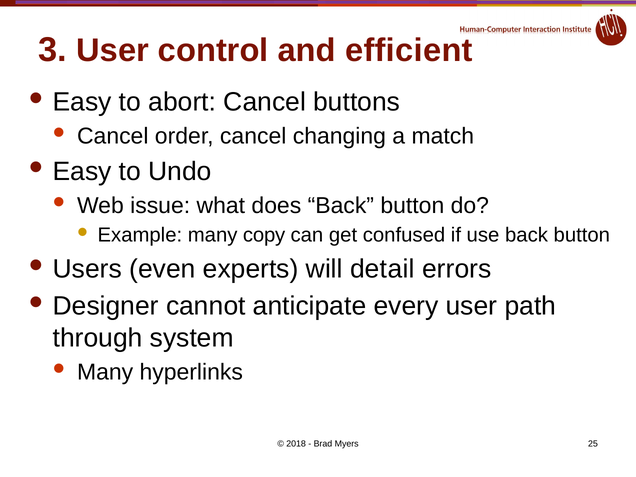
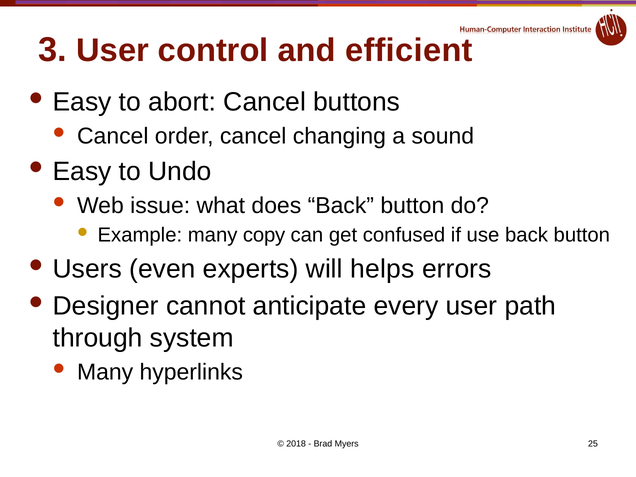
match: match -> sound
detail: detail -> helps
